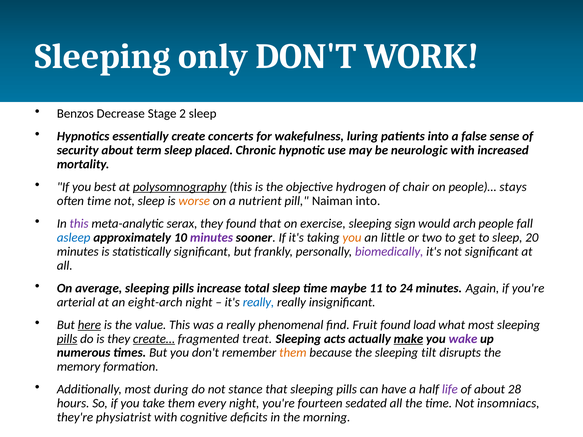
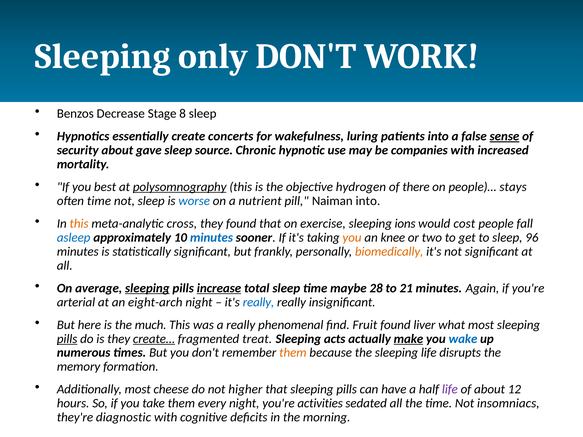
2: 2 -> 8
sense underline: none -> present
term: term -> gave
placed: placed -> source
neurologic: neurologic -> companies
chair: chair -> there
worse colour: orange -> blue
this at (79, 224) colour: purple -> orange
serax: serax -> cross
sign: sign -> ions
arch: arch -> cost
minutes at (211, 238) colour: purple -> blue
little: little -> knee
20: 20 -> 96
biomedically colour: purple -> orange
sleeping at (147, 288) underline: none -> present
increase underline: none -> present
11: 11 -> 28
24: 24 -> 21
here underline: present -> none
value: value -> much
load: load -> liver
wake colour: purple -> blue
sleeping tilt: tilt -> life
during: during -> cheese
stance: stance -> higher
28: 28 -> 12
fourteen: fourteen -> activities
physiatrist: physiatrist -> diagnostic
